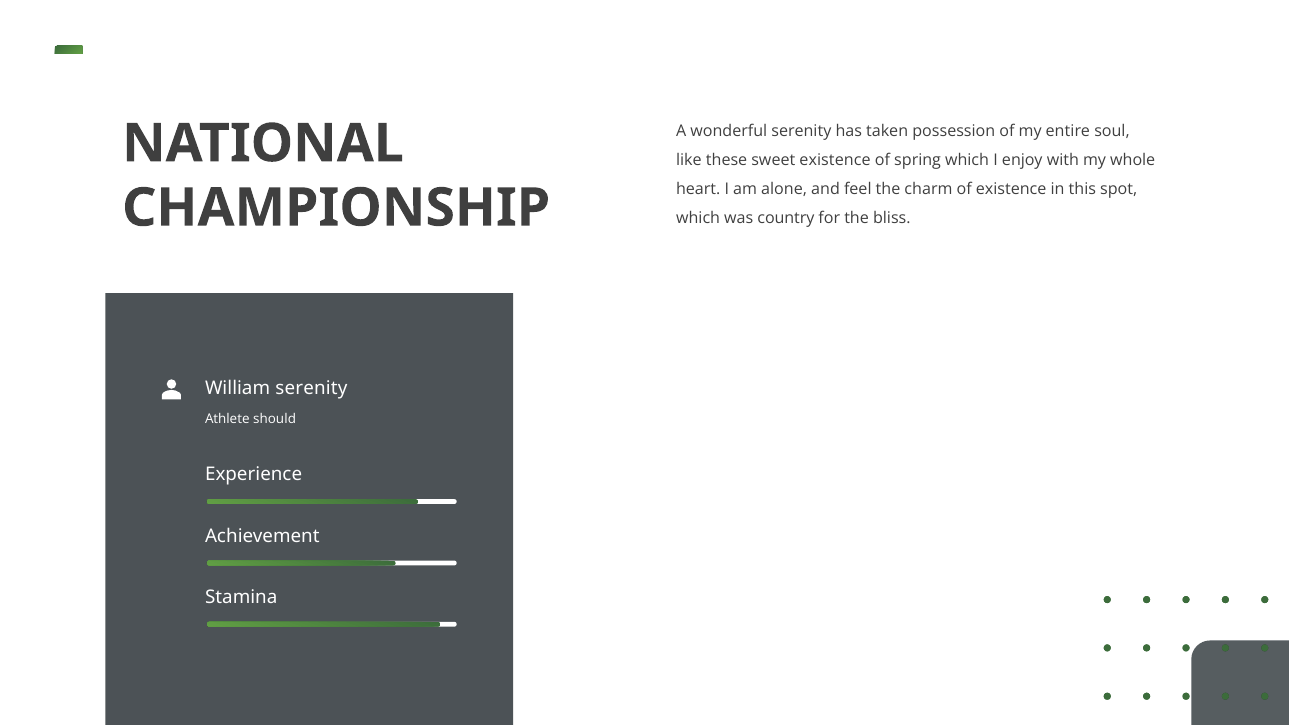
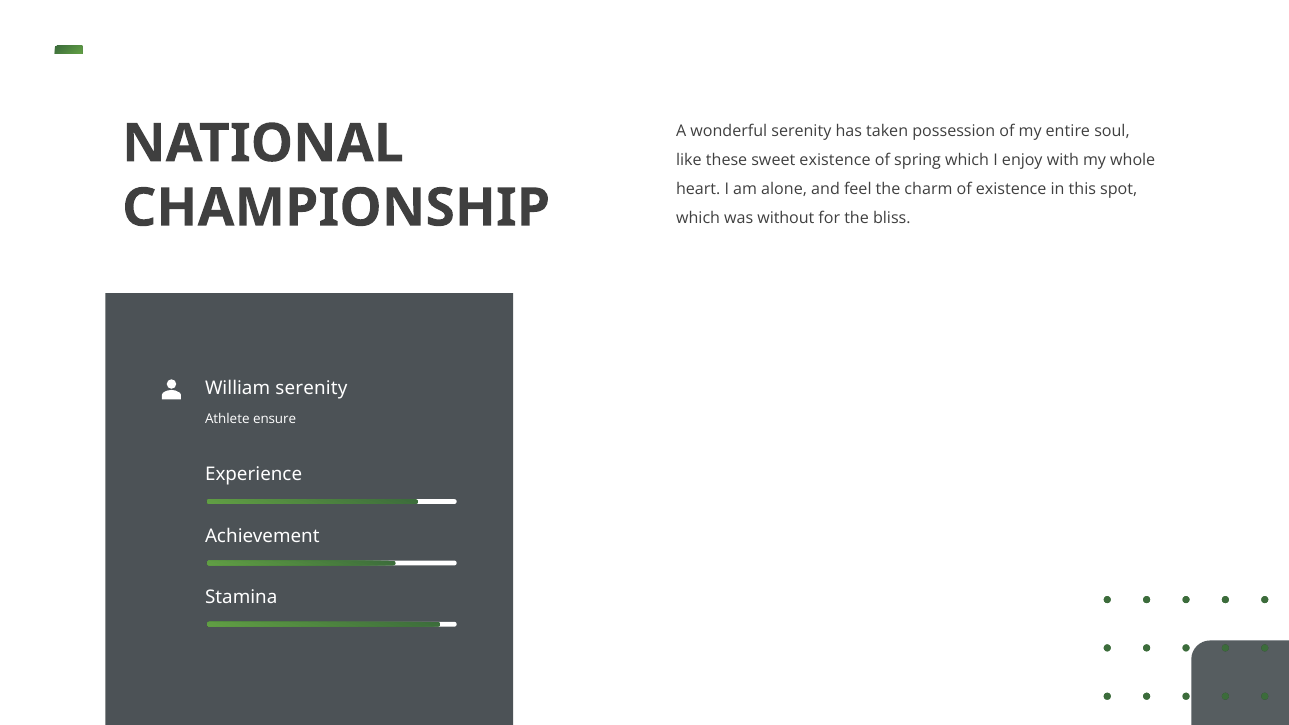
country: country -> without
should: should -> ensure
